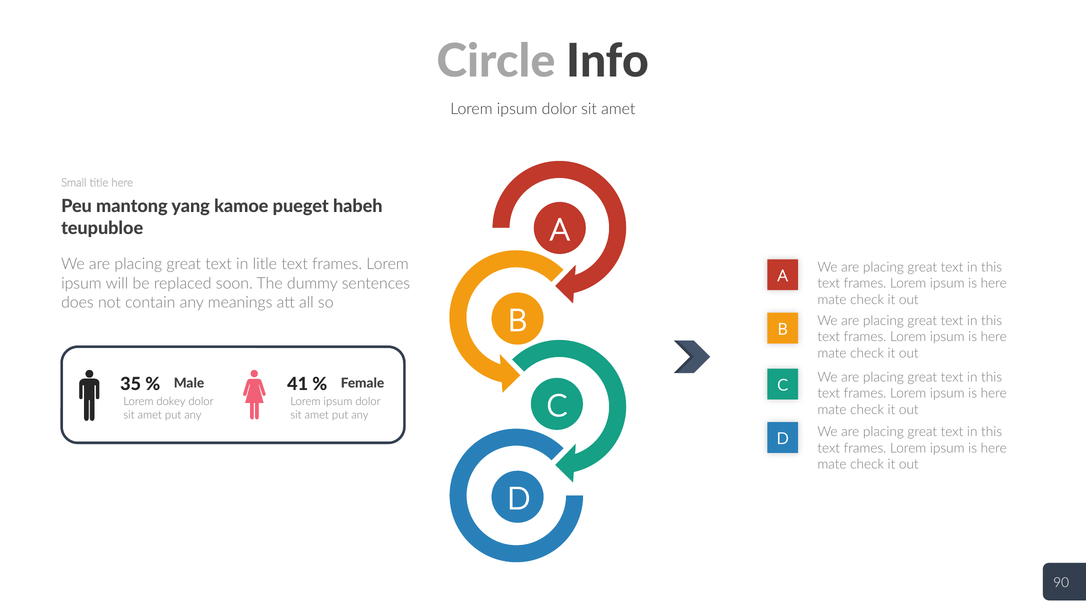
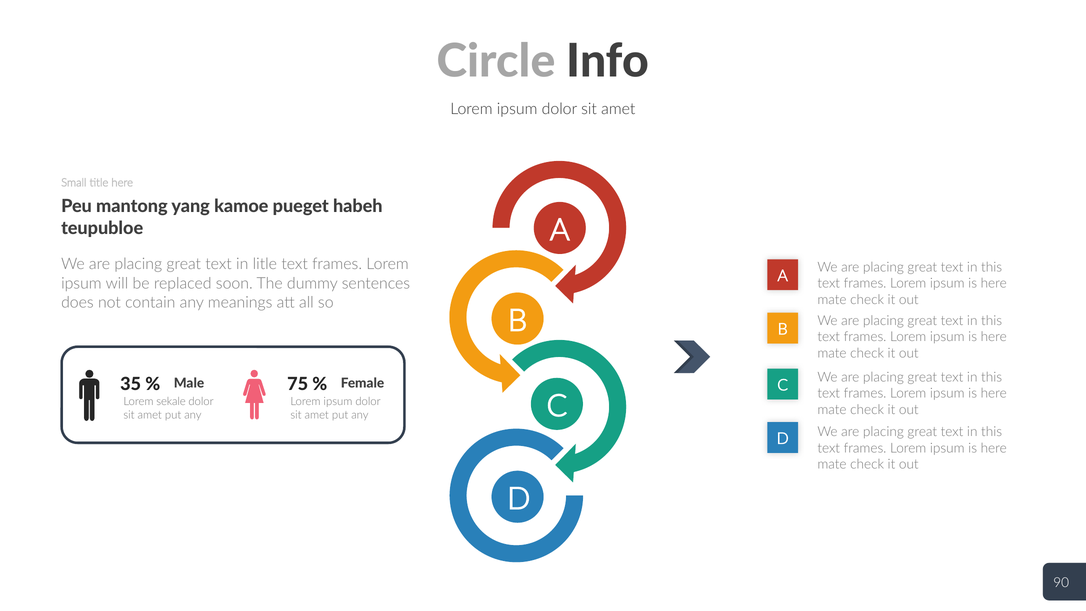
41: 41 -> 75
dokey: dokey -> sekale
